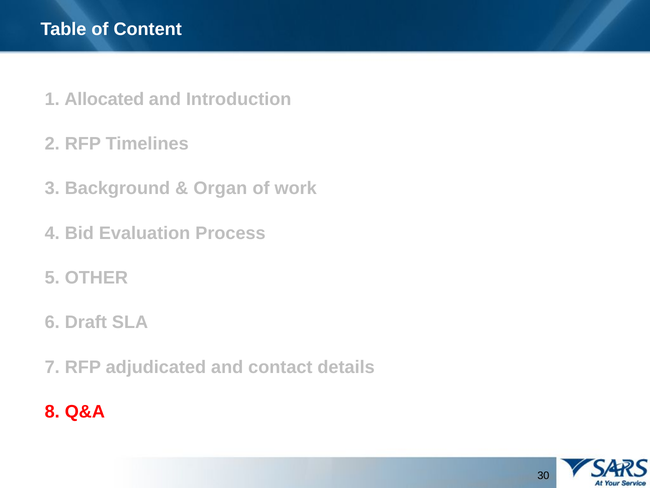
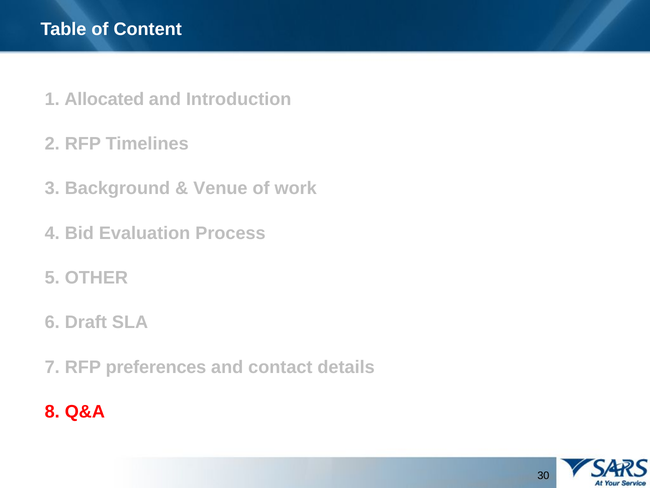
Organ: Organ -> Venue
adjudicated: adjudicated -> preferences
